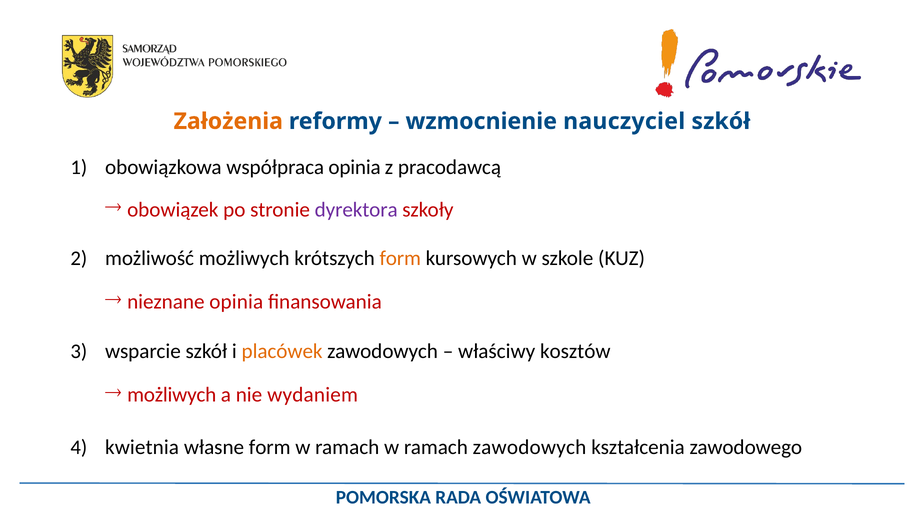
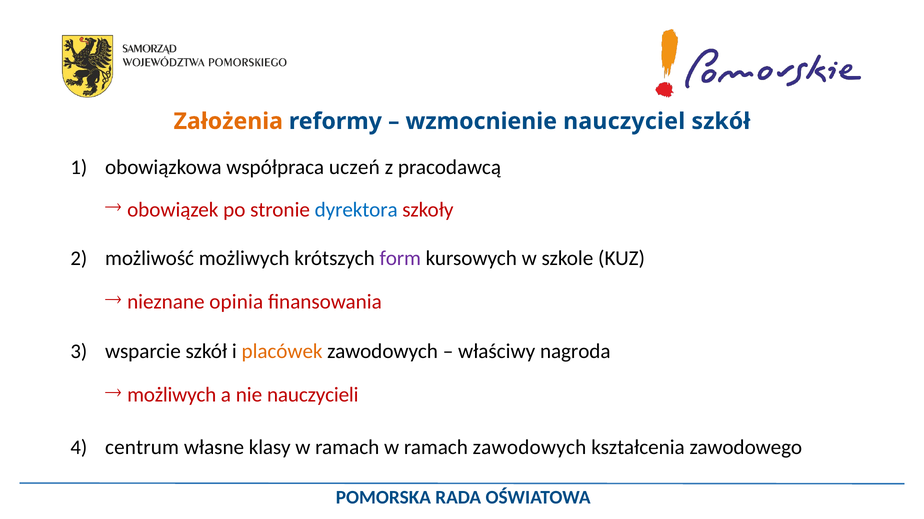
współpraca opinia: opinia -> uczeń
dyrektora colour: purple -> blue
form at (400, 259) colour: orange -> purple
kosztów: kosztów -> nagroda
wydaniem: wydaniem -> nauczycieli
kwietnia: kwietnia -> centrum
własne form: form -> klasy
